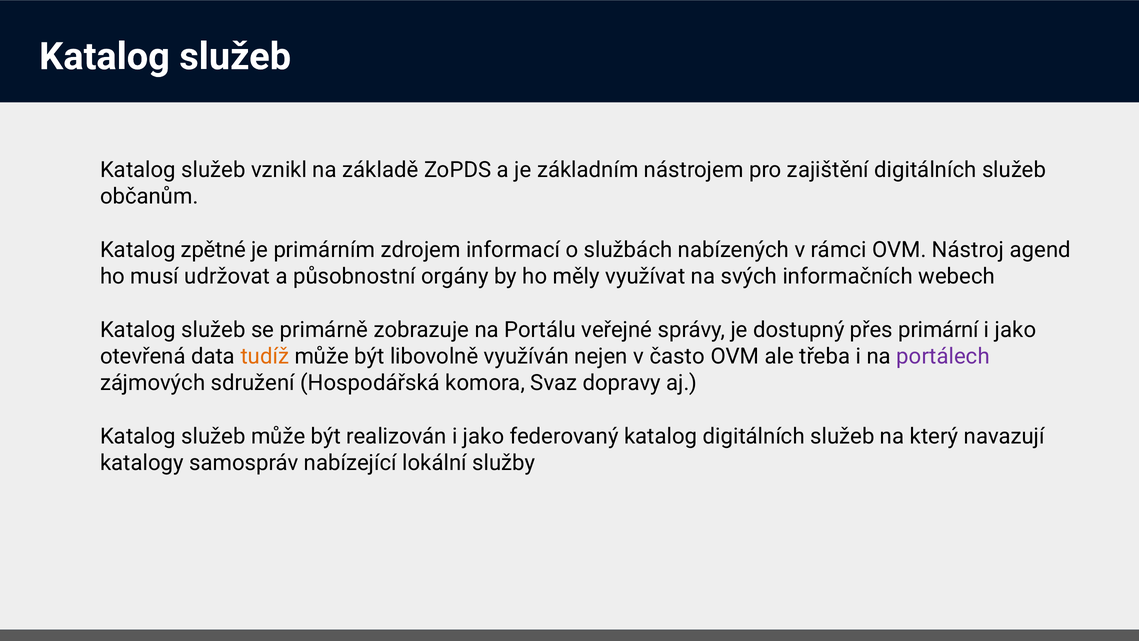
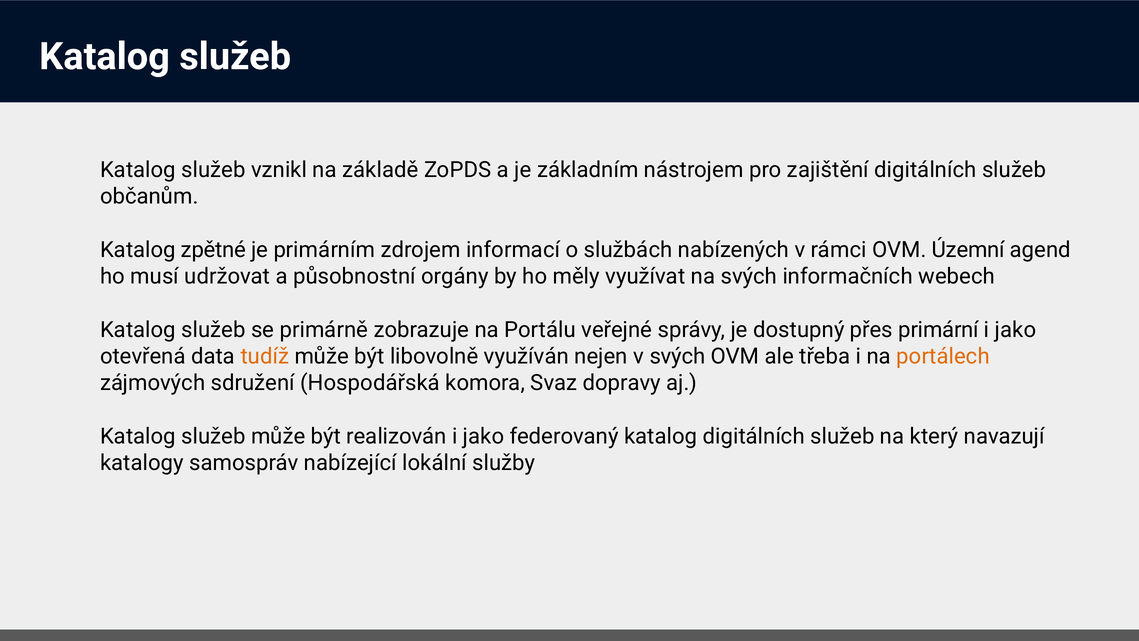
Nástroj: Nástroj -> Územní
v často: často -> svých
portálech colour: purple -> orange
